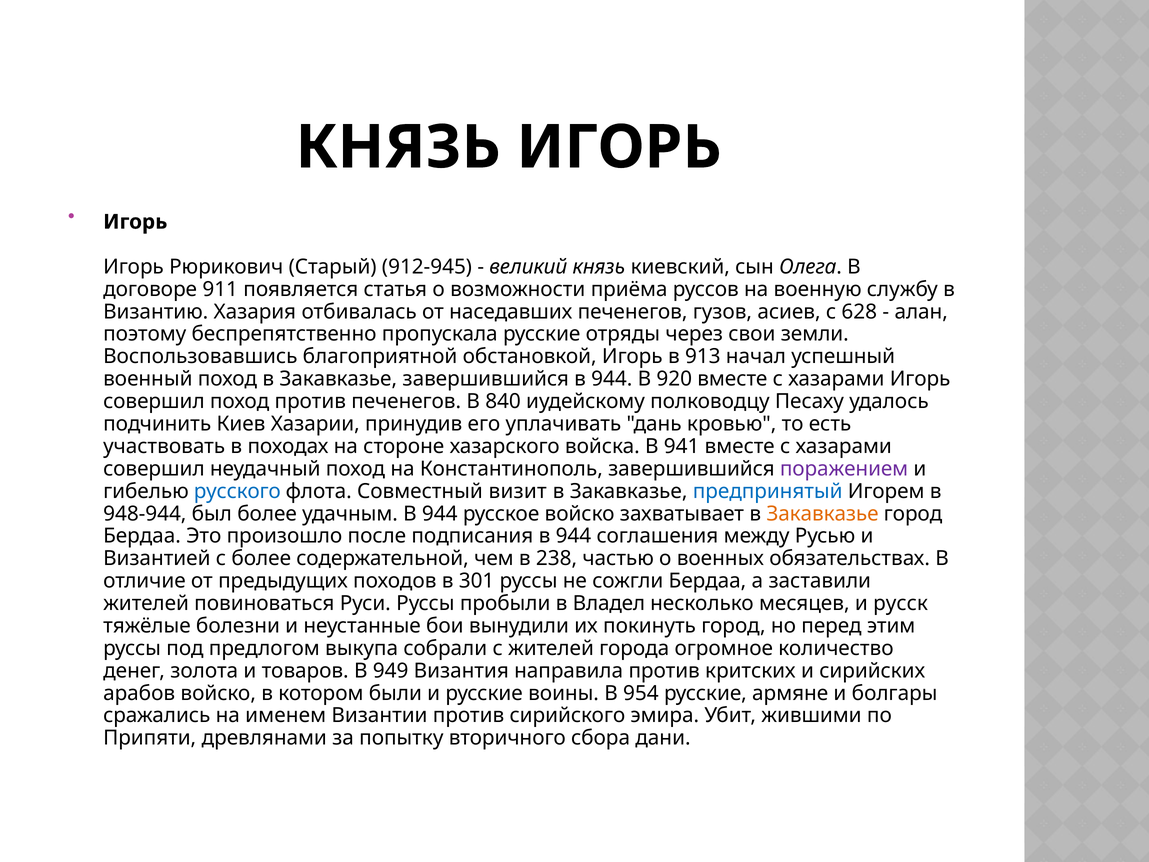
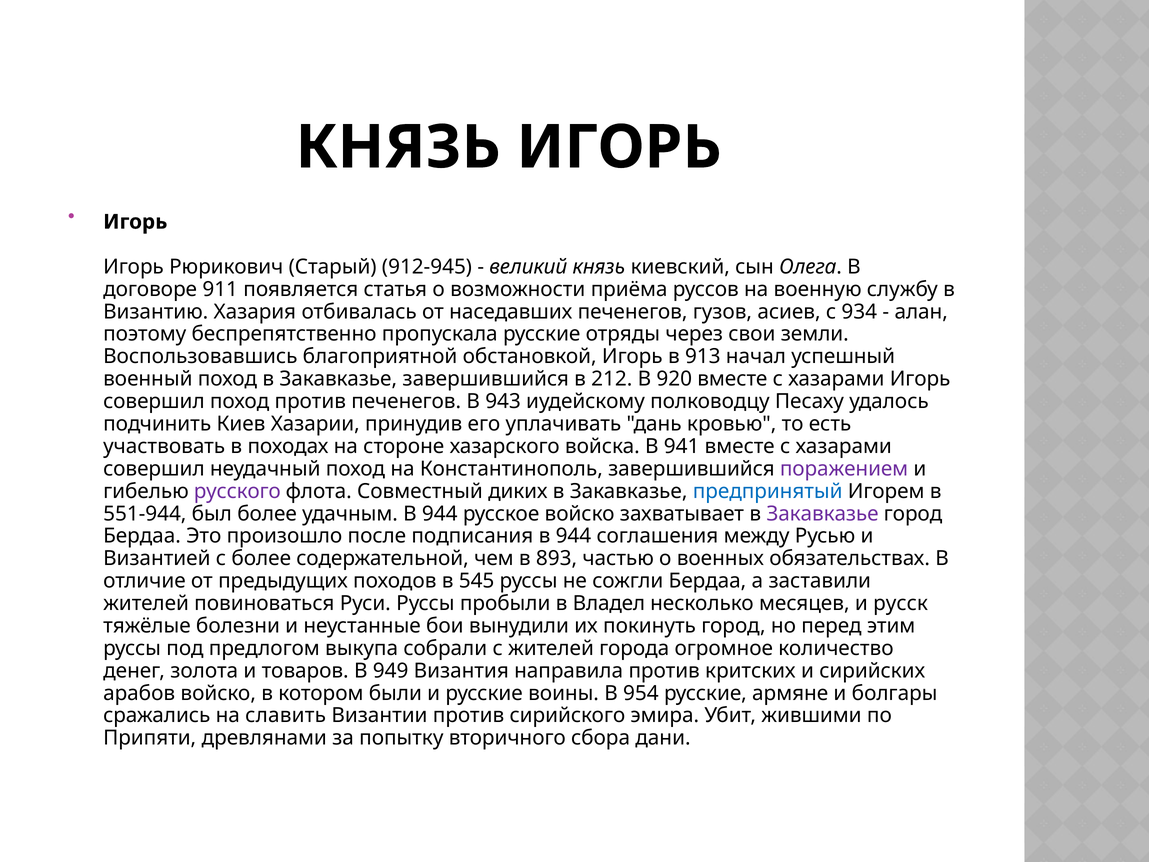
628: 628 -> 934
завершившийся в 944: 944 -> 212
840: 840 -> 943
русского colour: blue -> purple
визит: визит -> диких
948-944: 948-944 -> 551-944
Закавказье at (823, 513) colour: orange -> purple
238: 238 -> 893
301: 301 -> 545
именем: именем -> славить
